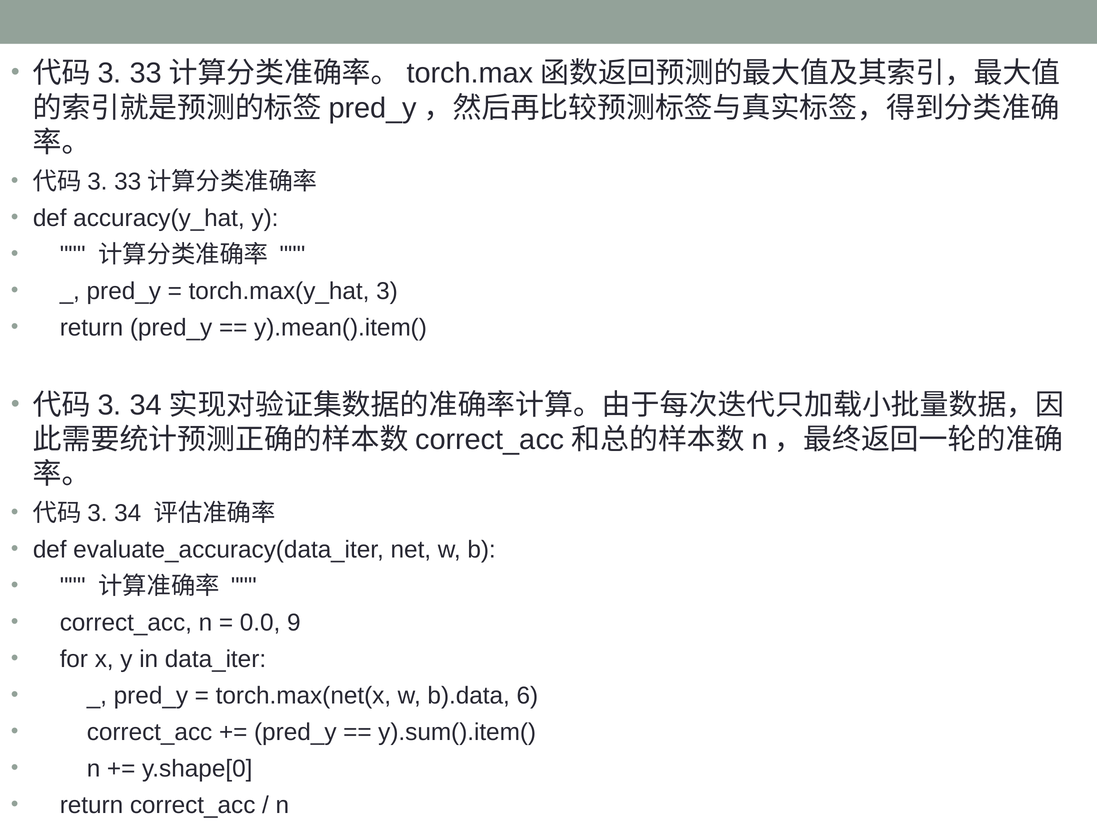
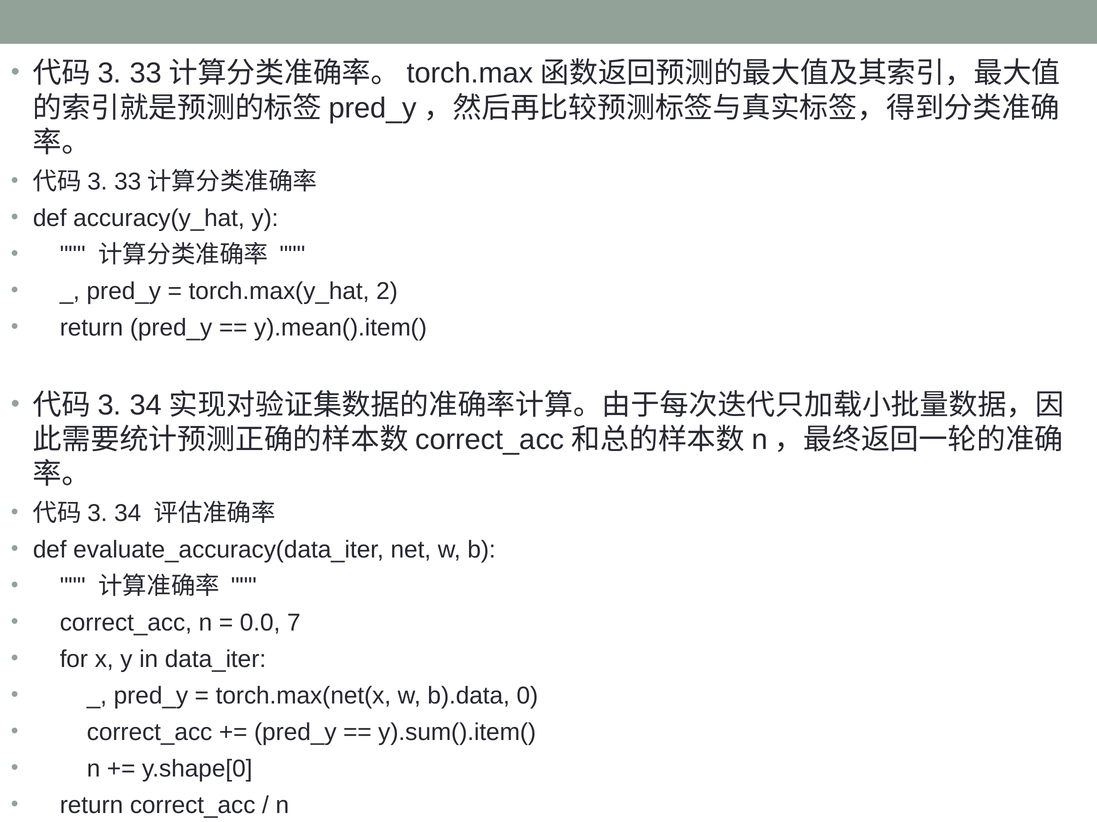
3: 3 -> 2
9: 9 -> 7
6: 6 -> 0
